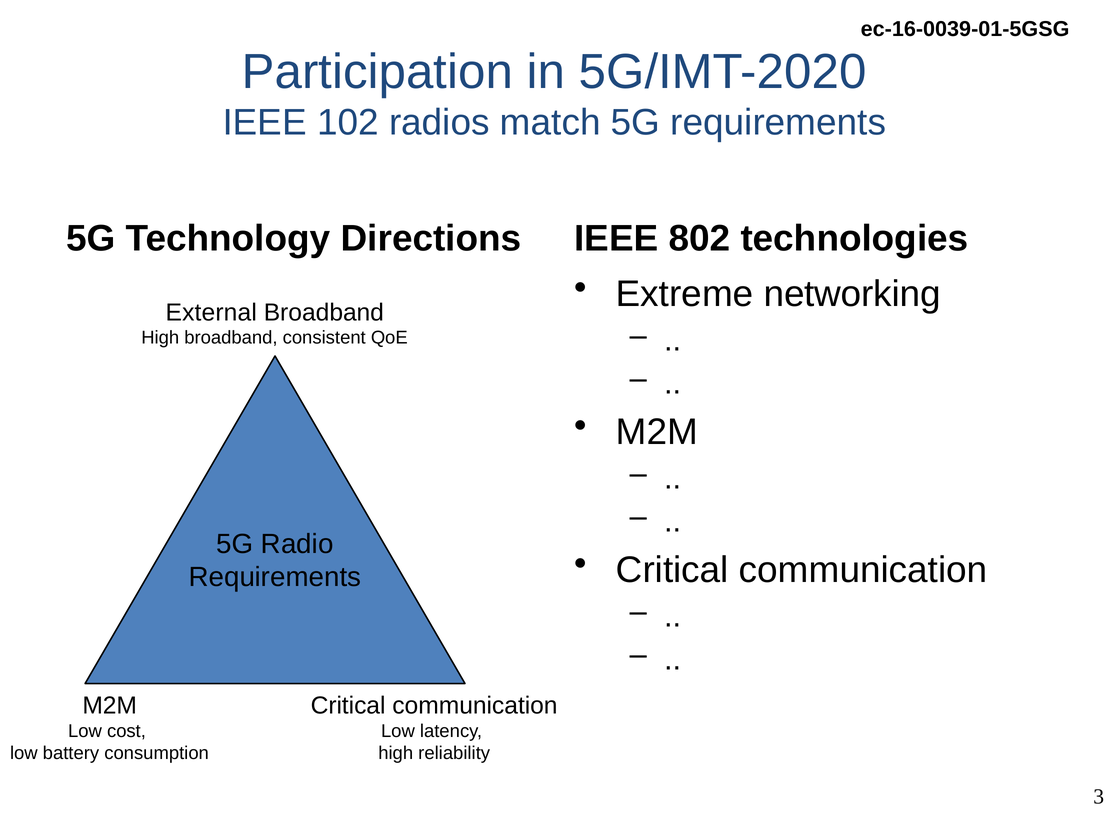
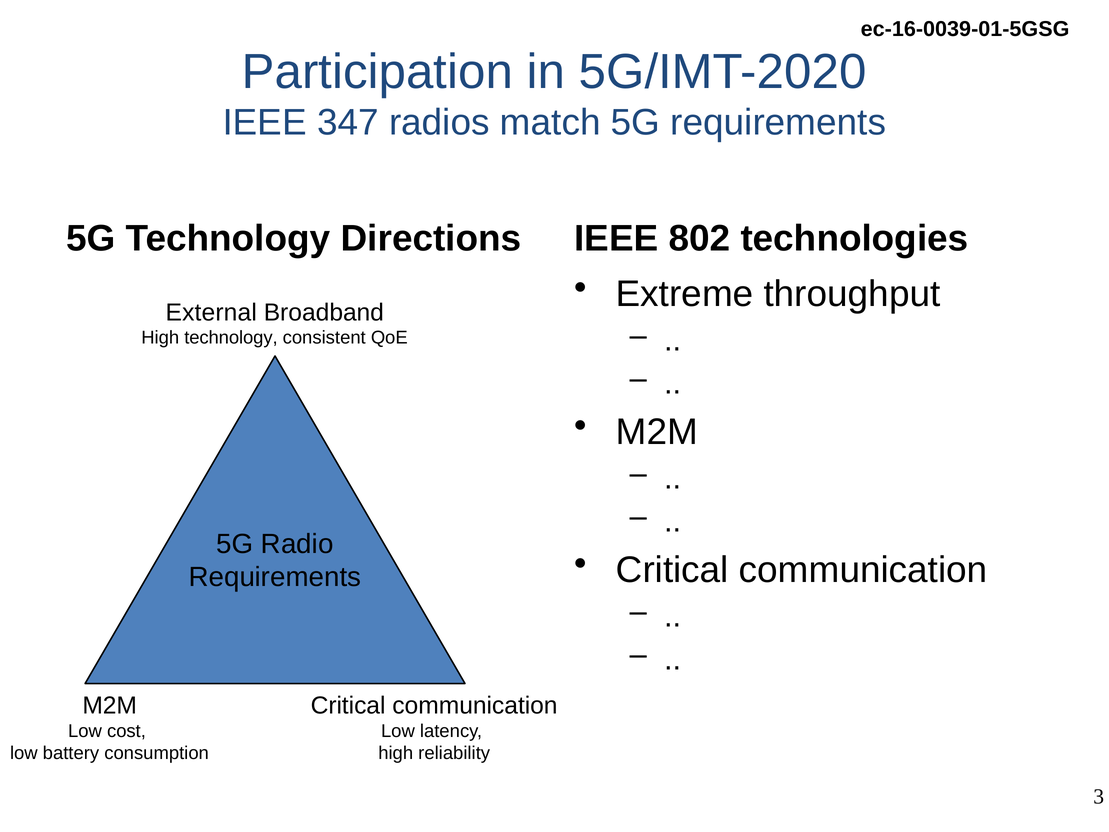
102: 102 -> 347
networking: networking -> throughput
High broadband: broadband -> technology
